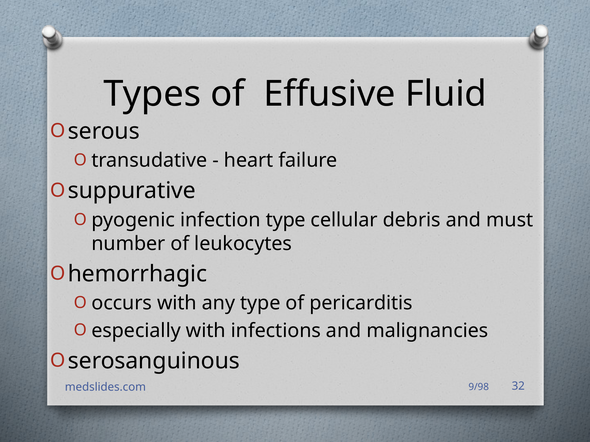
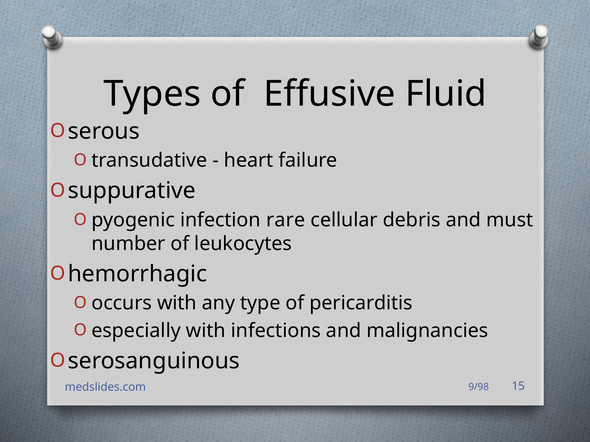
infection type: type -> rare
32: 32 -> 15
